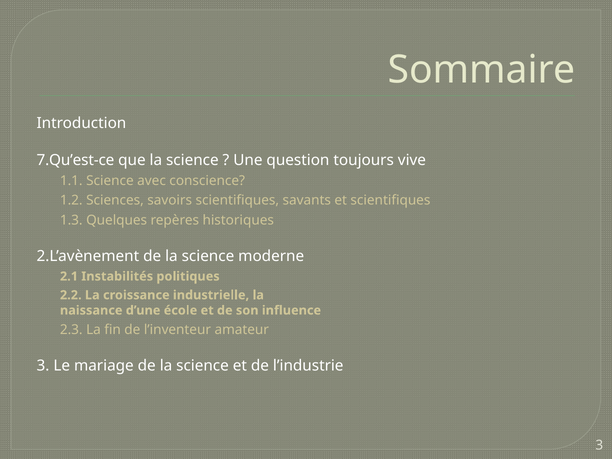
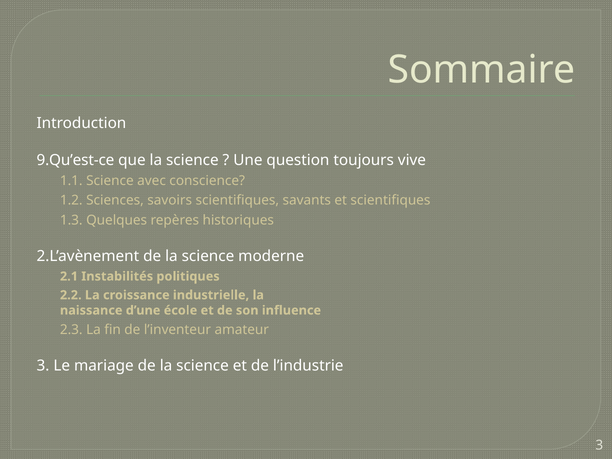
7.Qu’est-ce: 7.Qu’est-ce -> 9.Qu’est-ce
